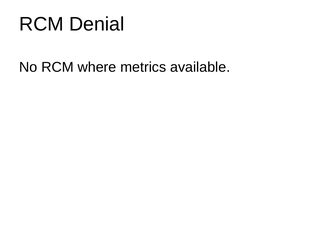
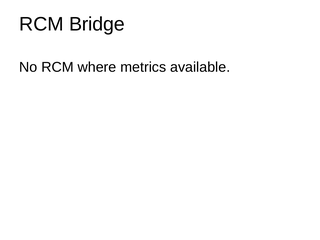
Denial: Denial -> Bridge
